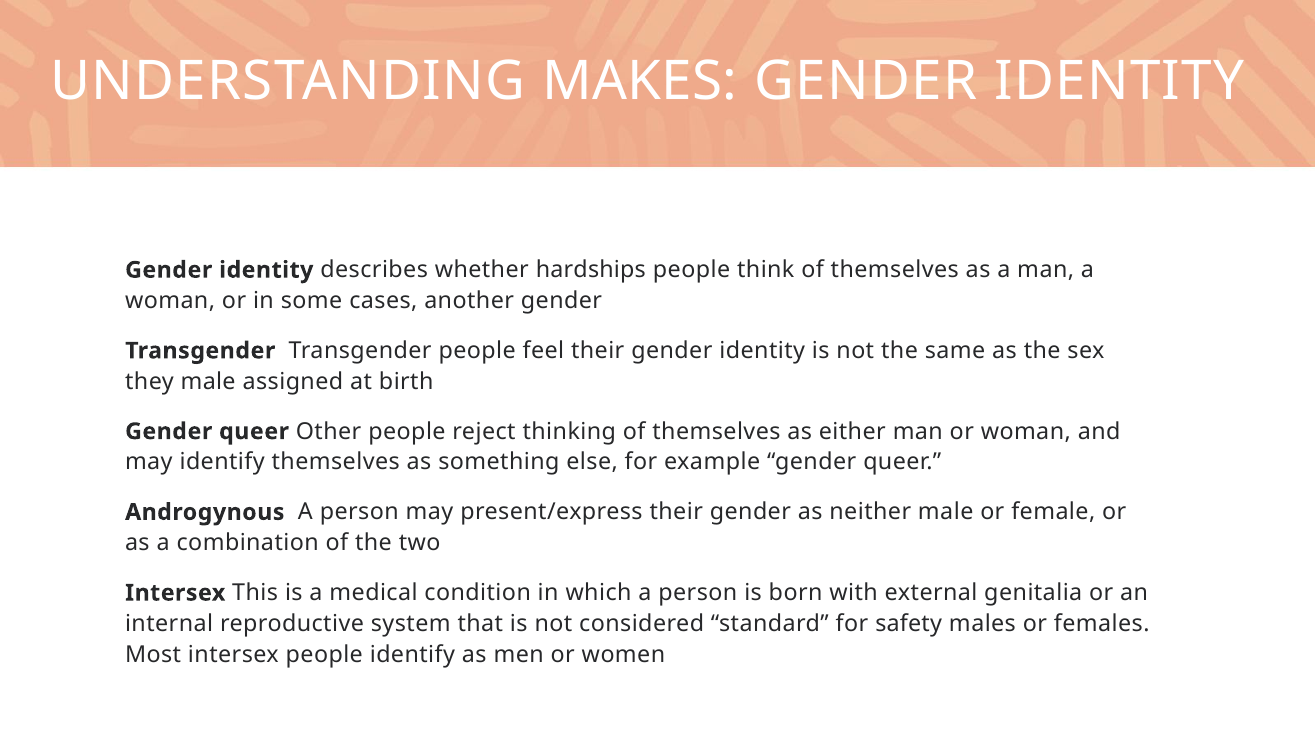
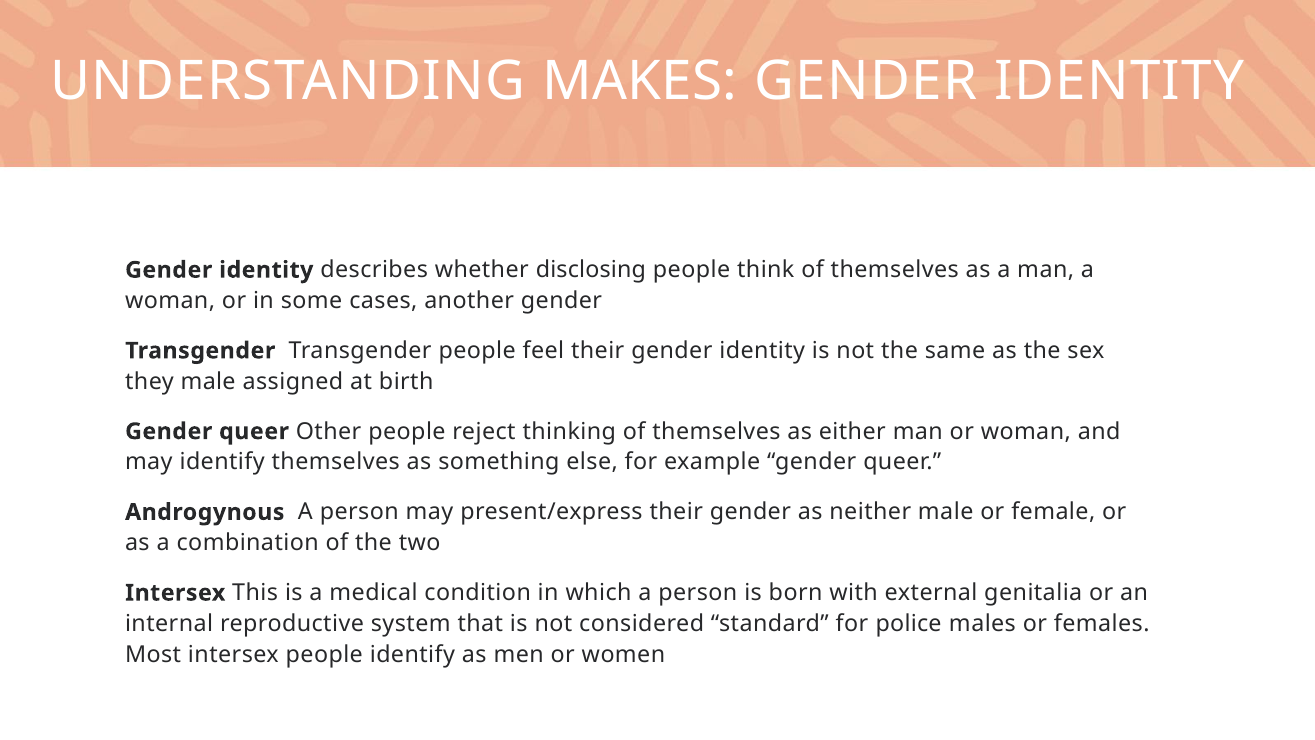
hardships: hardships -> disclosing
safety: safety -> police
